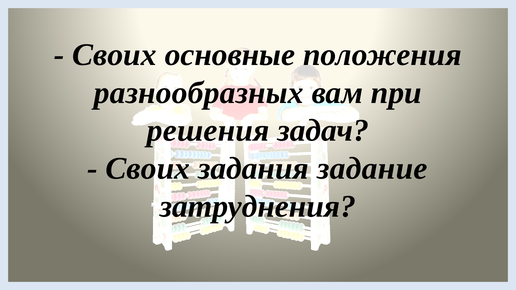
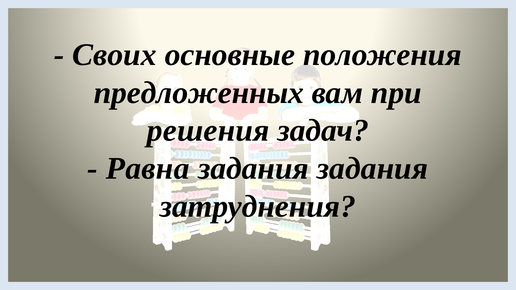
разнообразных: разнообразных -> предложенных
Своих at (148, 169): Своих -> Равна
задания задание: задание -> задания
